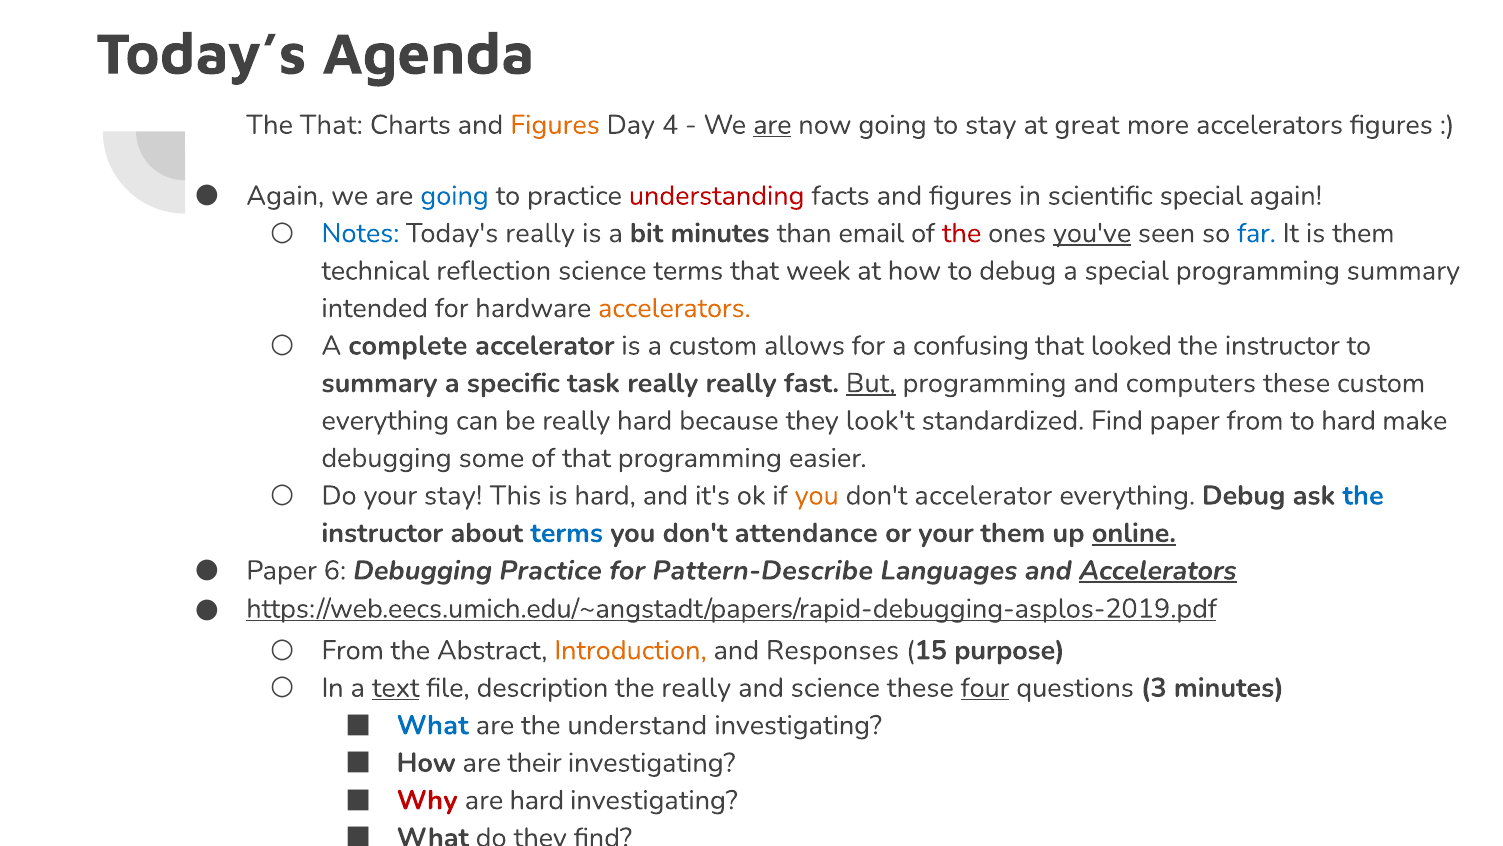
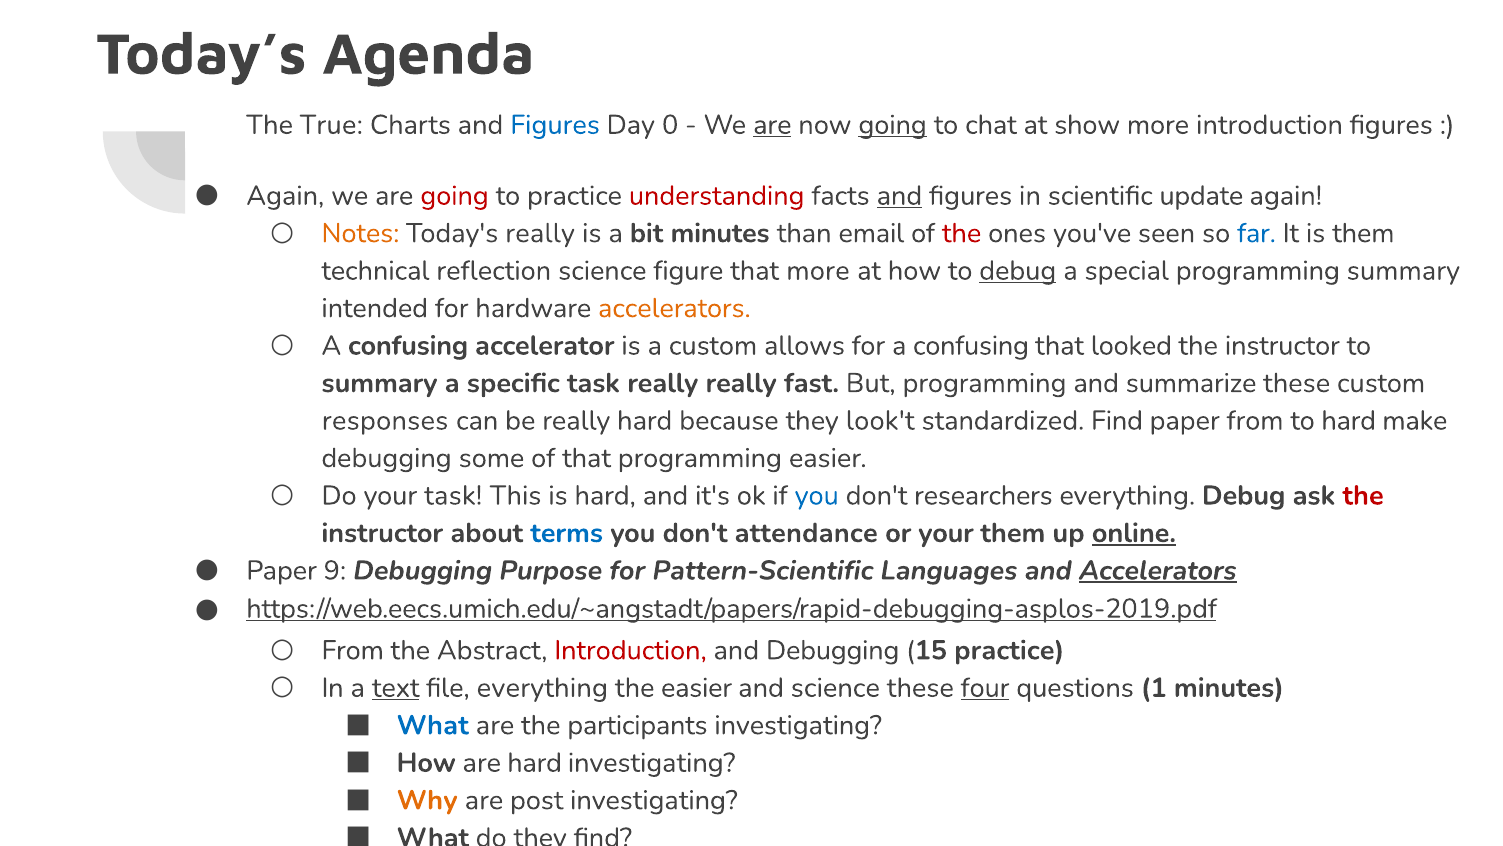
The That: That -> True
Figures at (555, 125) colour: orange -> blue
4: 4 -> 0
going at (893, 125) underline: none -> present
to stay: stay -> chat
great: great -> show
more accelerators: accelerators -> introduction
going at (455, 196) colour: blue -> red
and at (899, 196) underline: none -> present
scientific special: special -> update
Notes colour: blue -> orange
you've underline: present -> none
science terms: terms -> figure
that week: week -> more
debug at (1018, 271) underline: none -> present
complete at (408, 345): complete -> confusing
But underline: present -> none
computers: computers -> summarize
everything at (385, 420): everything -> responses
your stay: stay -> task
you at (817, 495) colour: orange -> blue
don't accelerator: accelerator -> researchers
the at (1363, 495) colour: blue -> red
6: 6 -> 9
Debugging Practice: Practice -> Purpose
Pattern-Describe: Pattern-Describe -> Pattern-Scientific
Introduction at (630, 650) colour: orange -> red
and Responses: Responses -> Debugging
15 purpose: purpose -> practice
file description: description -> everything
the really: really -> easier
3: 3 -> 1
understand: understand -> participants
are their: their -> hard
Why colour: red -> orange
are hard: hard -> post
